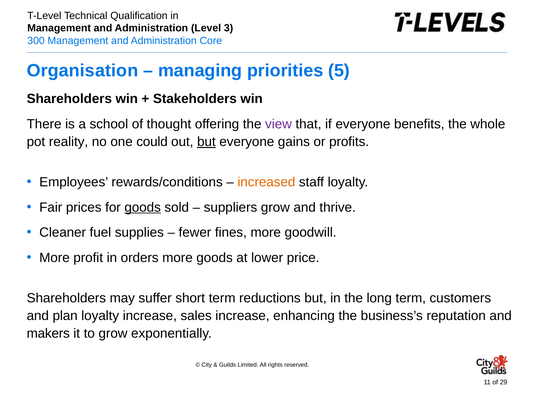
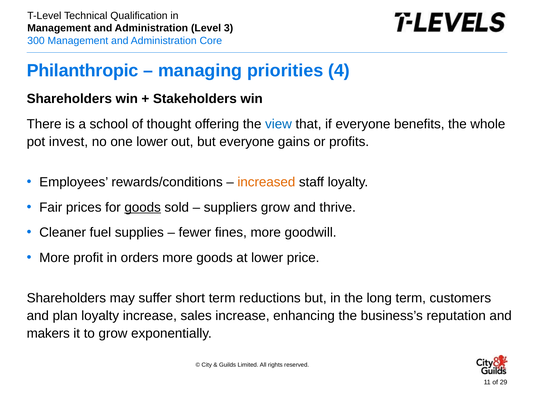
Organisation: Organisation -> Philanthropic
5: 5 -> 4
view colour: purple -> blue
reality: reality -> invest
one could: could -> lower
but at (206, 142) underline: present -> none
